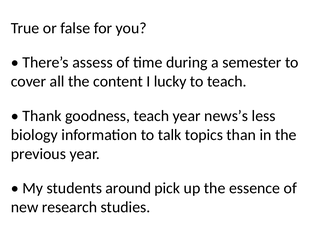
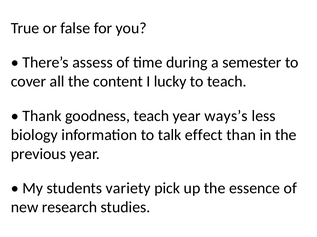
news’s: news’s -> ways’s
topics: topics -> effect
around: around -> variety
